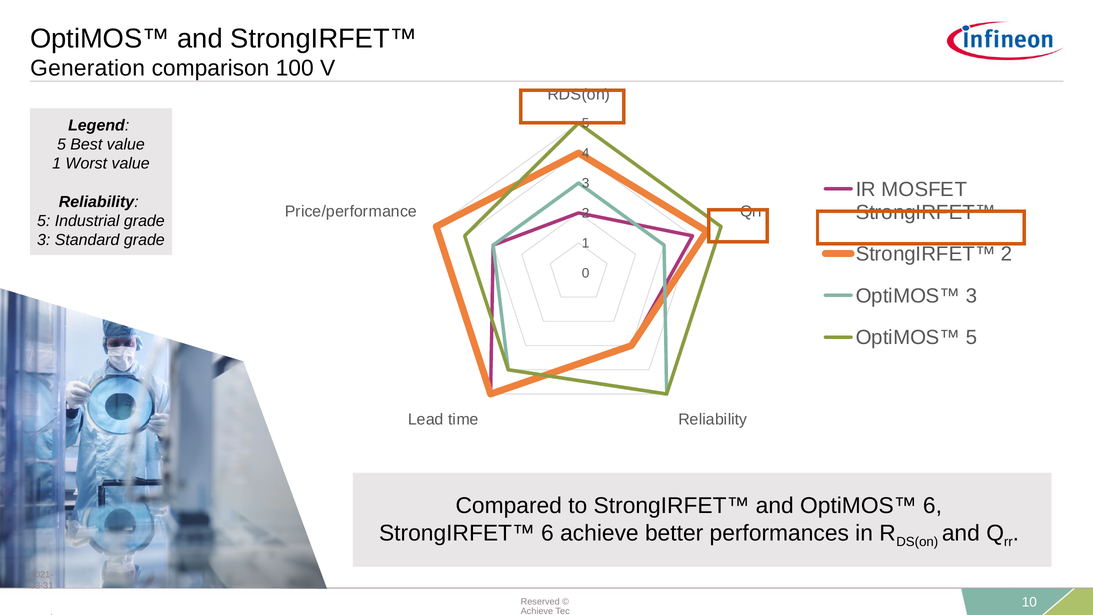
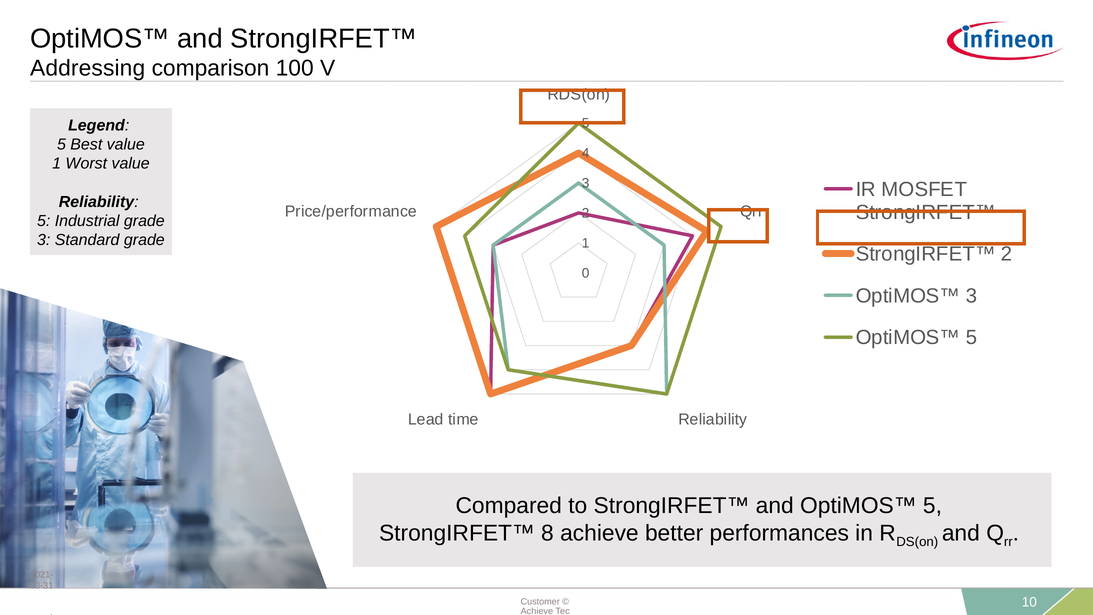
Generation: Generation -> Addressing
and OptiMOS™ 6: 6 -> 5
StrongIRFET™ 6: 6 -> 8
Reserved: Reserved -> Customer
